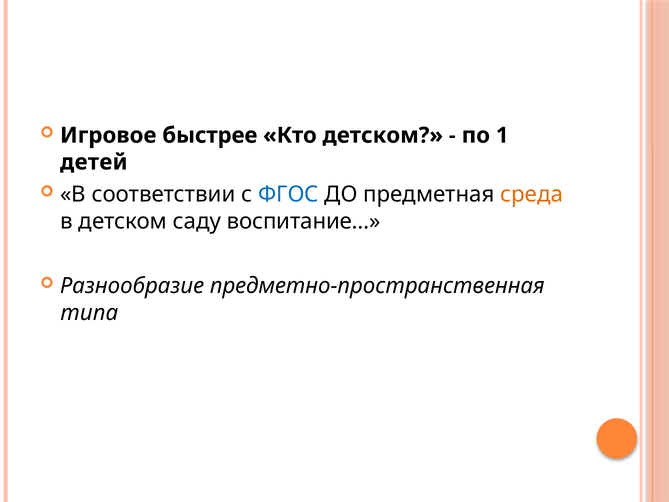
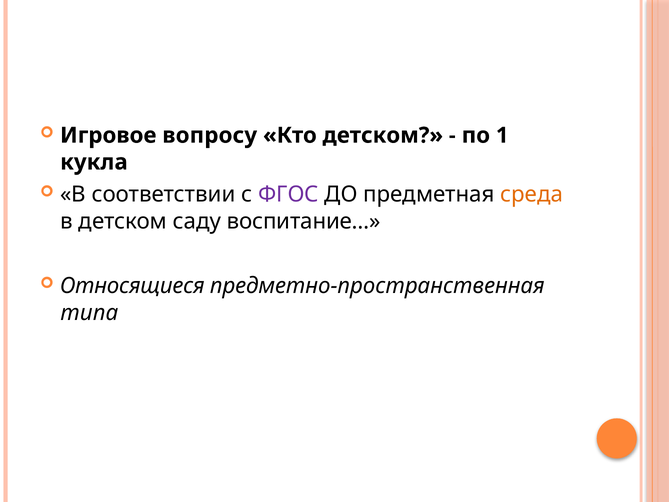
быстрее: быстрее -> вопросу
детей: детей -> кукла
ФГОС colour: blue -> purple
Разнообразие: Разнообразие -> Относящиеся
